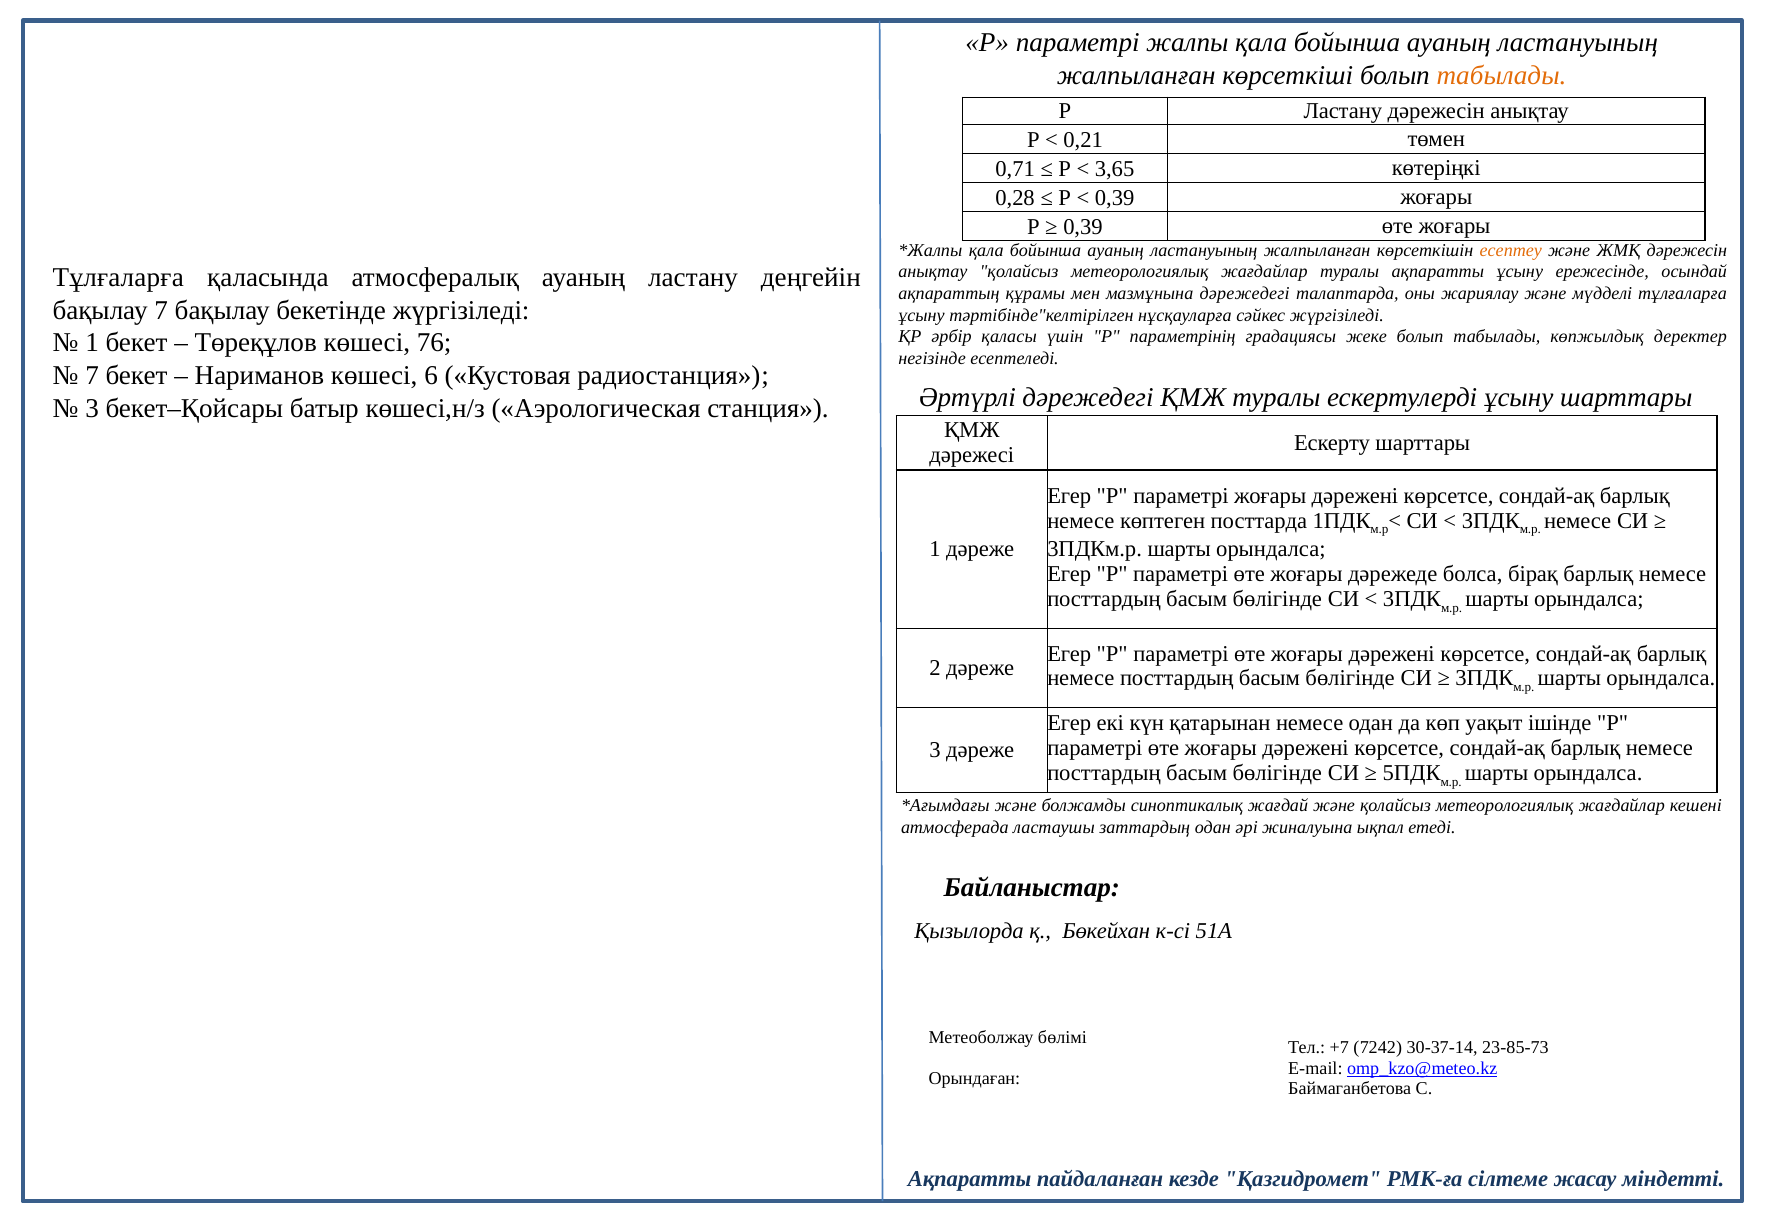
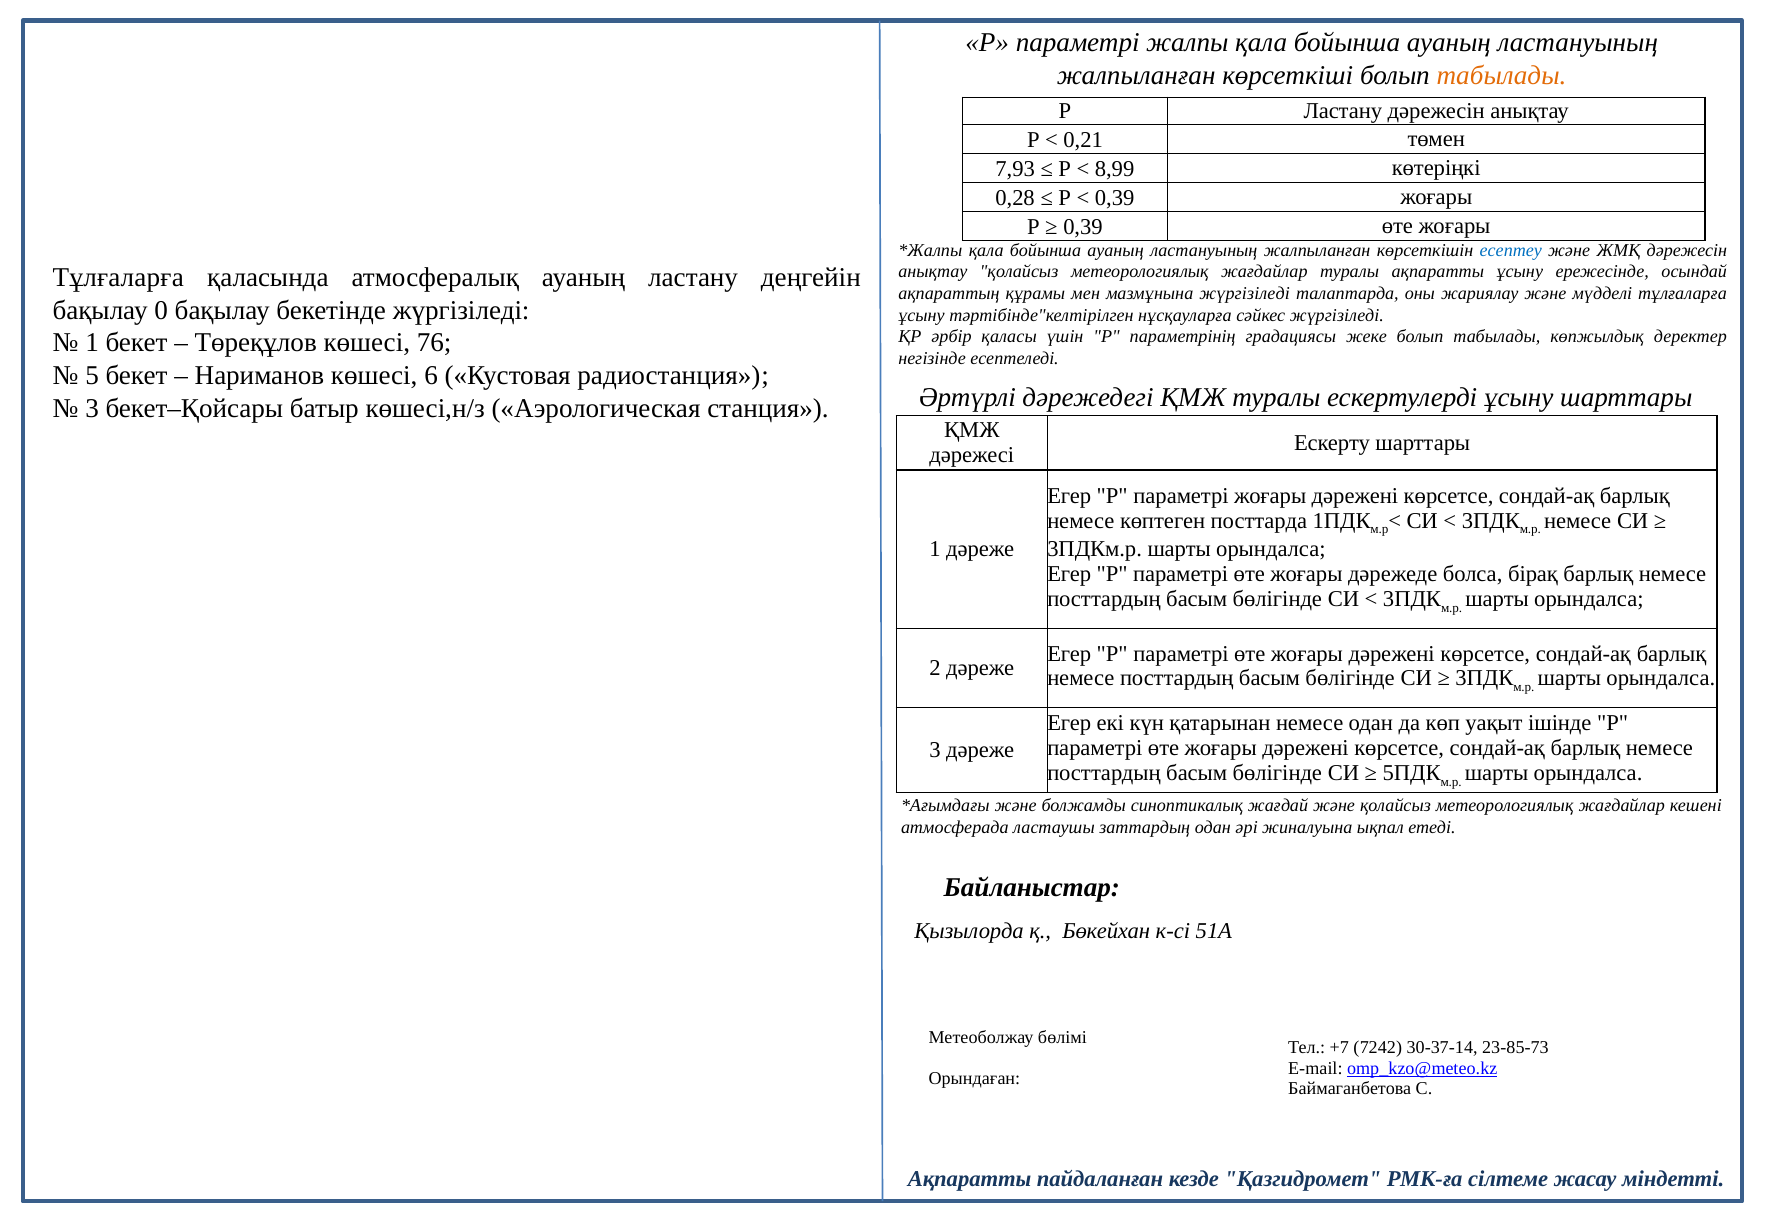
0,71: 0,71 -> 7,93
3,65: 3,65 -> 8,99
есептеу colour: orange -> blue
мазмұнына дәрежедегі: дәрежедегі -> жүргізіледі
бақылау 7: 7 -> 0
7 at (92, 376): 7 -> 5
